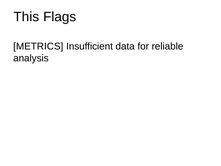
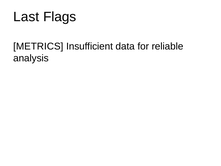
This: This -> Last
